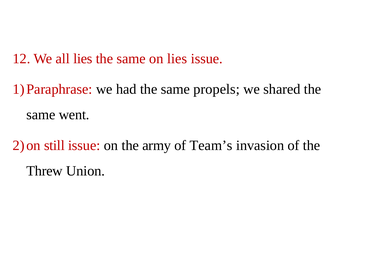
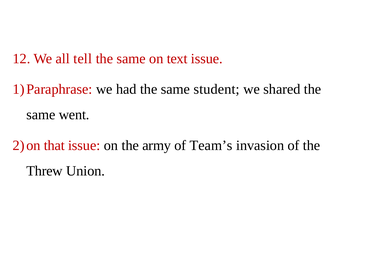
all lies: lies -> tell
on lies: lies -> text
propels: propels -> student
still: still -> that
